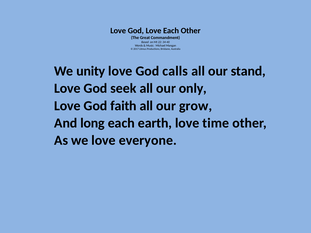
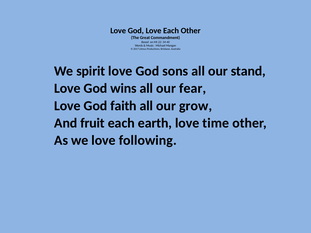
unity: unity -> spirit
calls: calls -> sons
seek: seek -> wins
only: only -> fear
long: long -> fruit
everyone: everyone -> following
